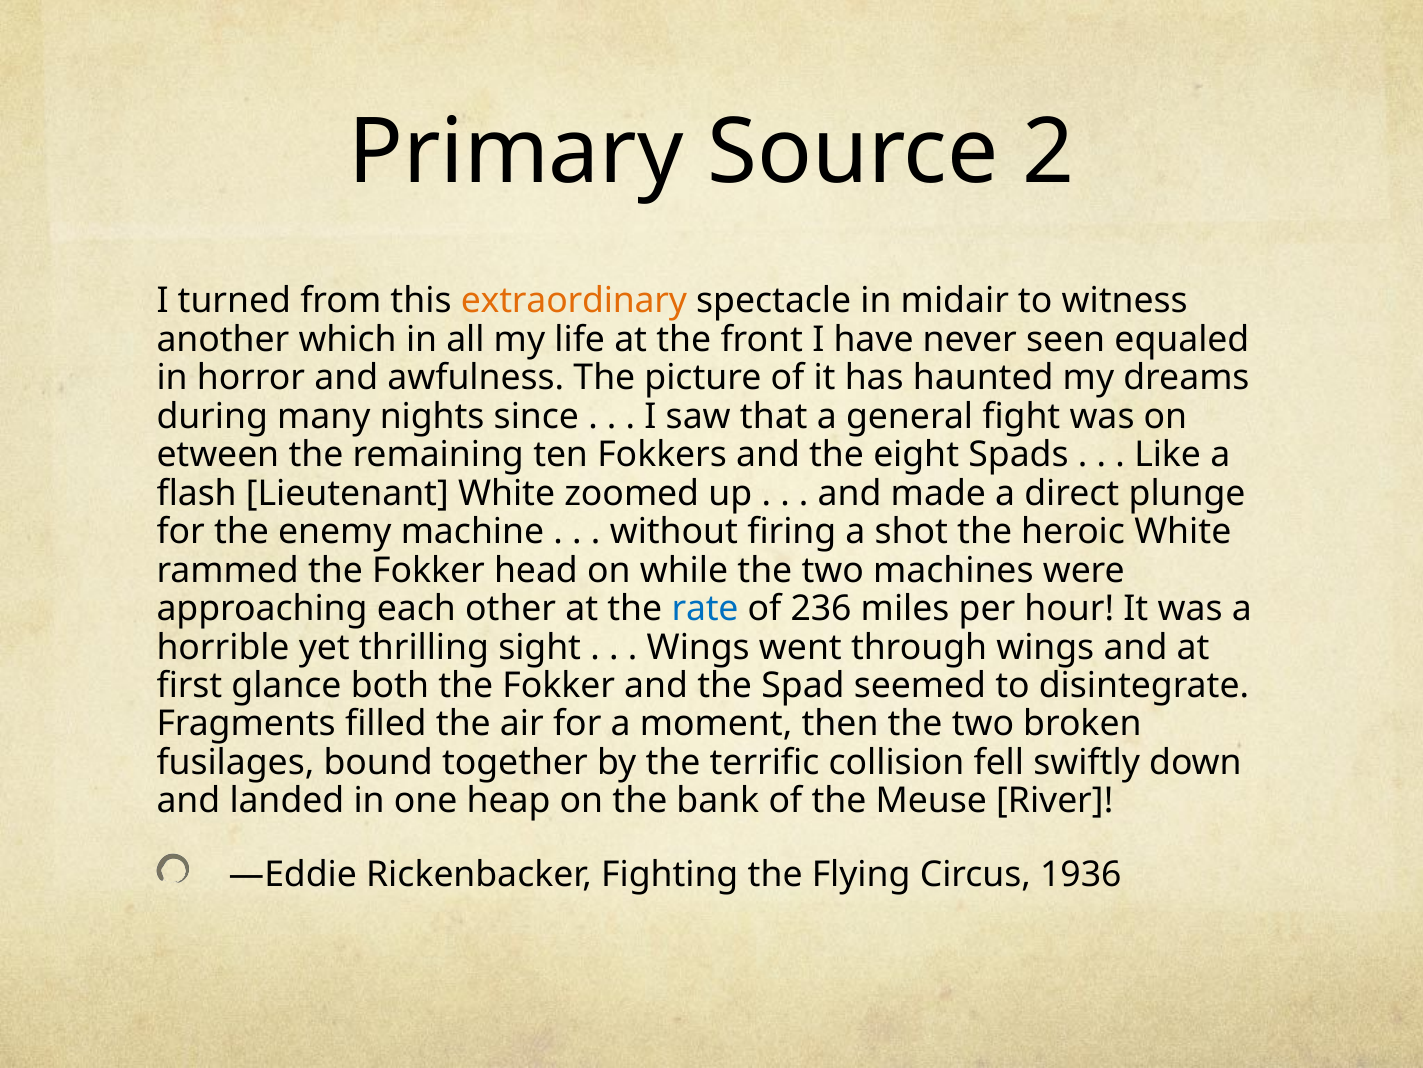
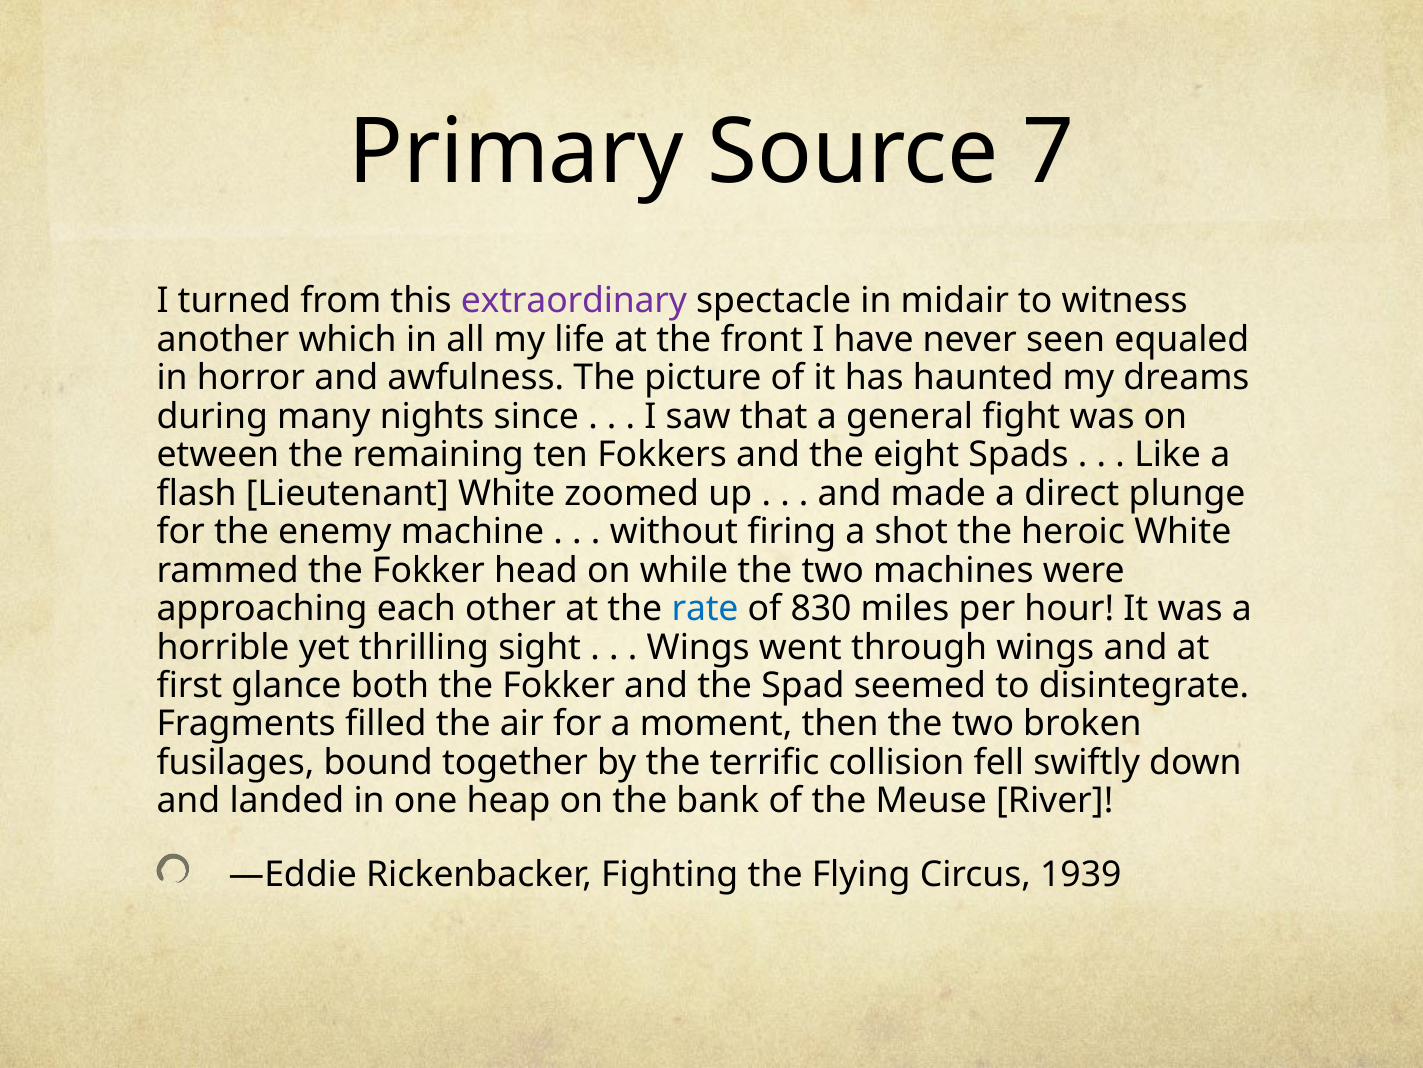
2: 2 -> 7
extraordinary colour: orange -> purple
236: 236 -> 830
1936: 1936 -> 1939
